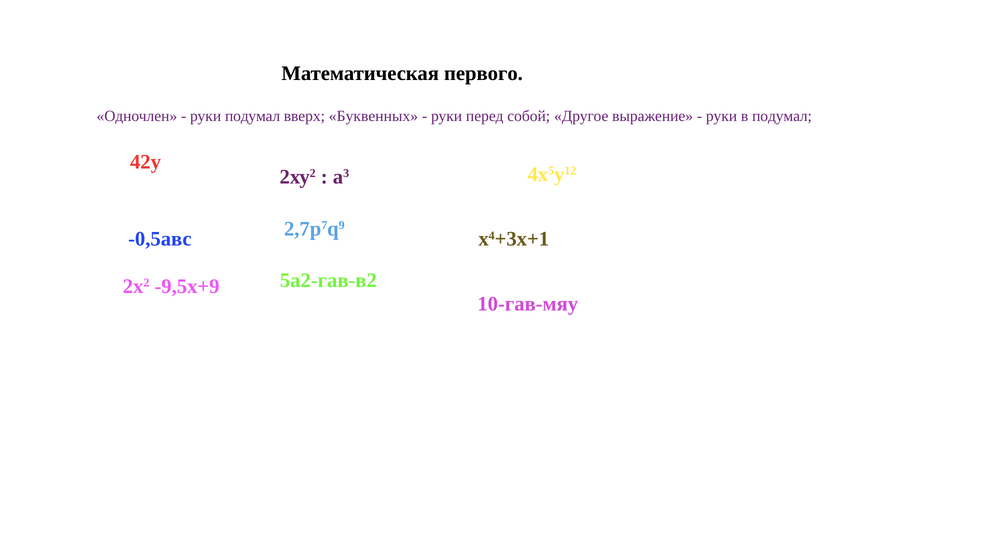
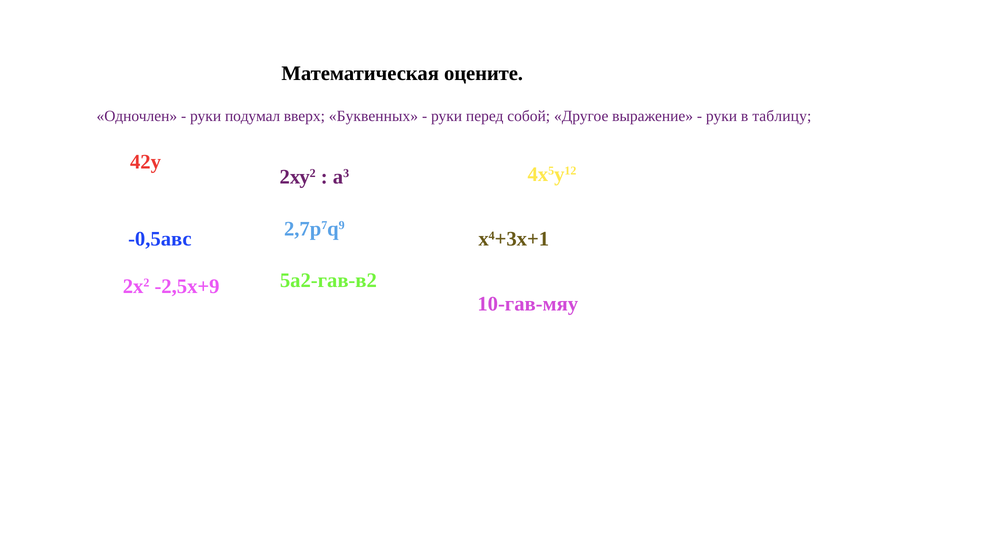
первого: первого -> оцените
в подумал: подумал -> таблицу
-9,5х+9: -9,5х+9 -> -2,5х+9
